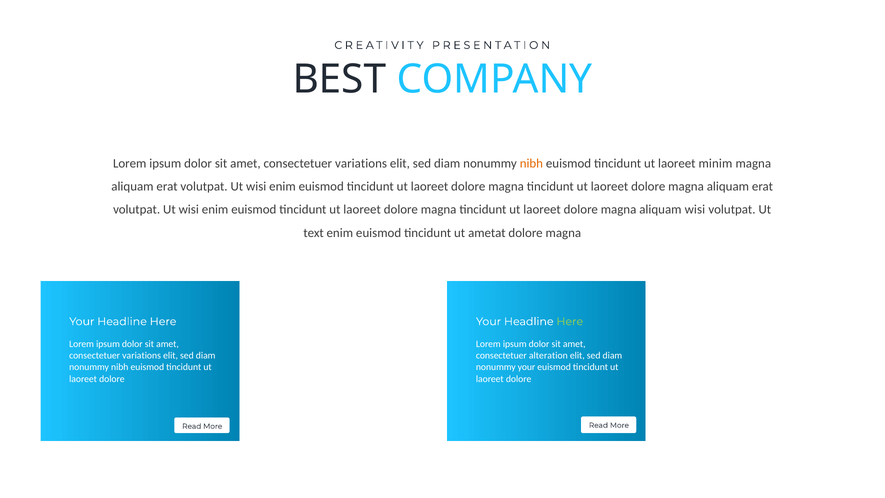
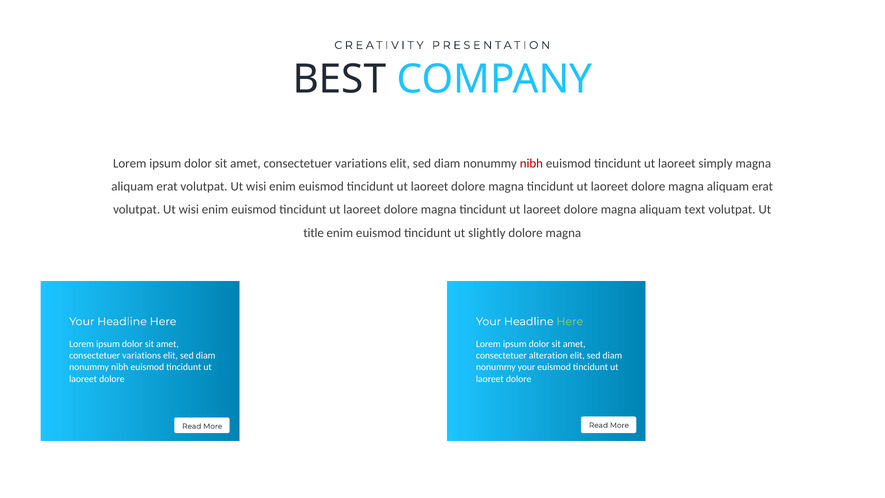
nibh at (531, 163) colour: orange -> red
minim: minim -> simply
aliquam wisi: wisi -> text
text: text -> title
ametat: ametat -> slightly
